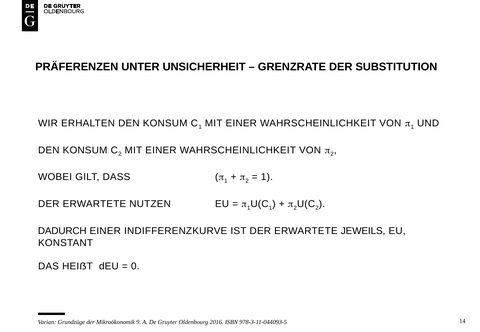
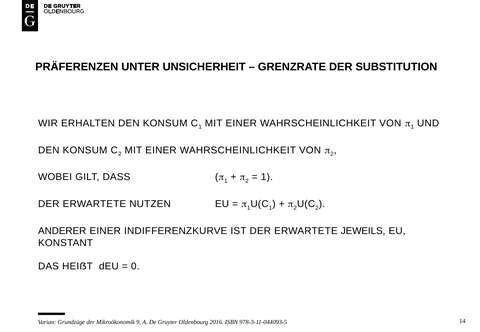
DADURCH: DADURCH -> ANDERER
